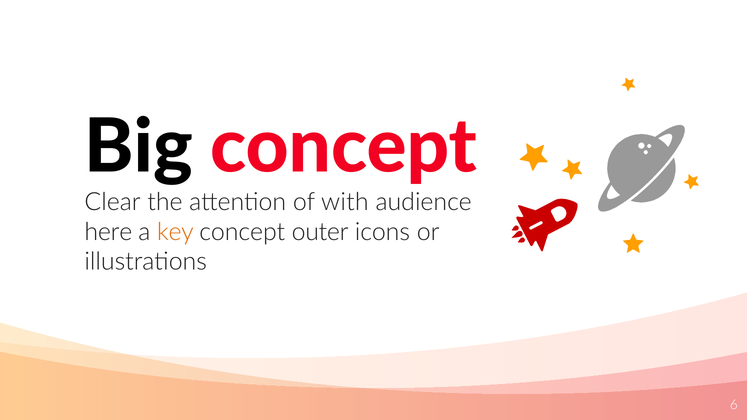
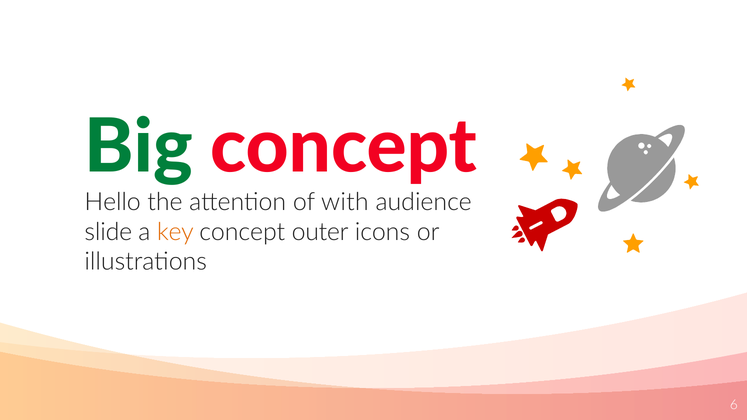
Big colour: black -> green
Clear: Clear -> Hello
here: here -> slide
